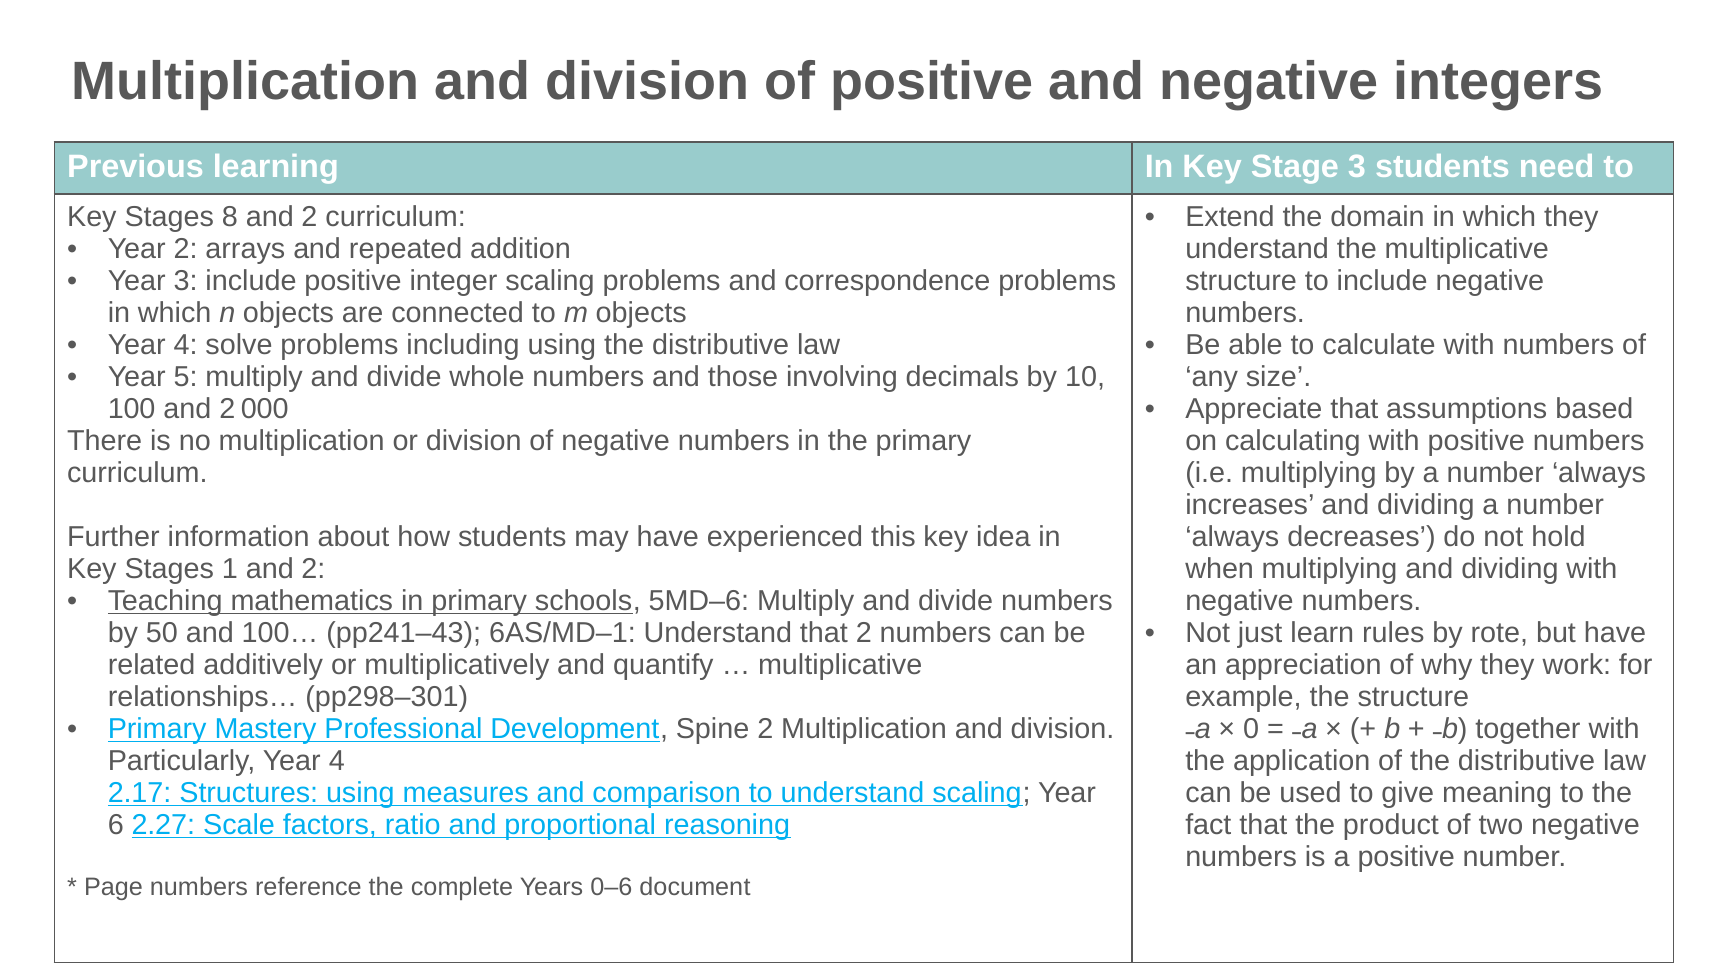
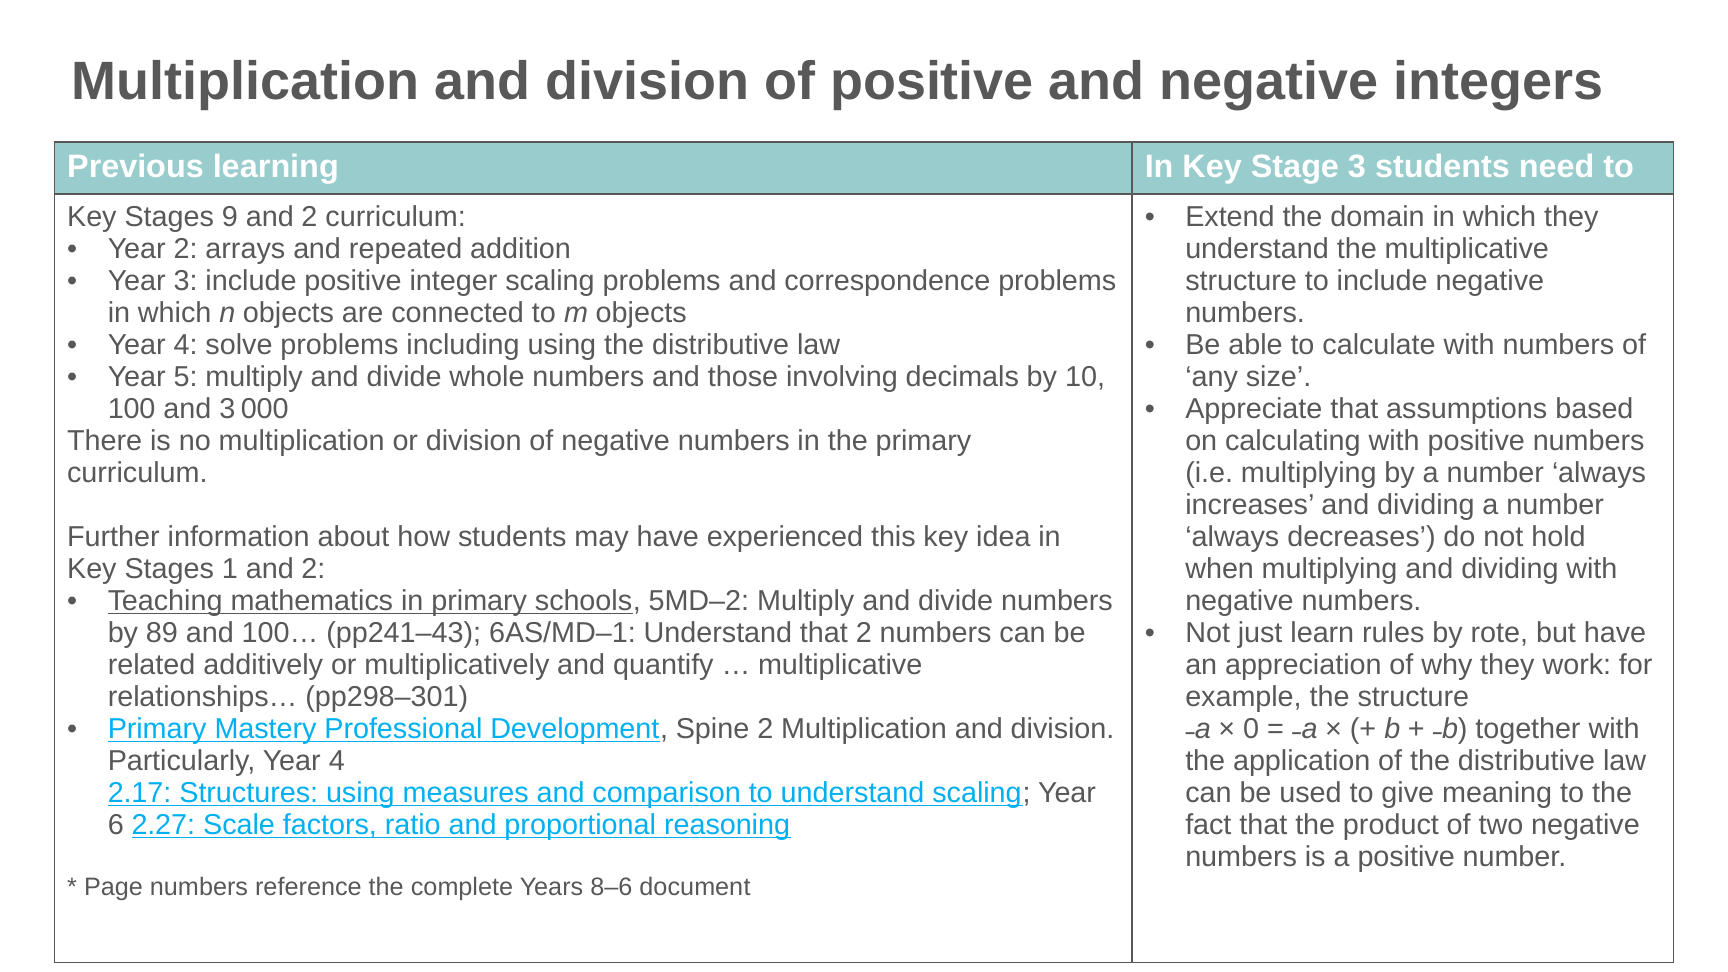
8: 8 -> 9
100 and 2: 2 -> 3
5MD–6: 5MD–6 -> 5MD–2
50: 50 -> 89
0–6: 0–6 -> 8–6
